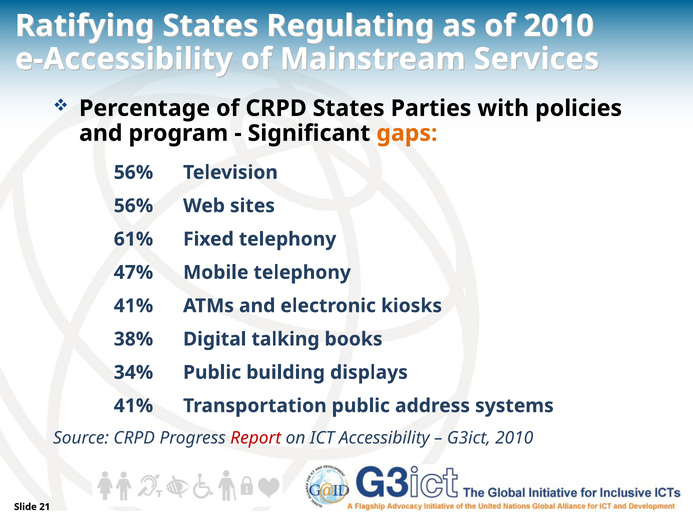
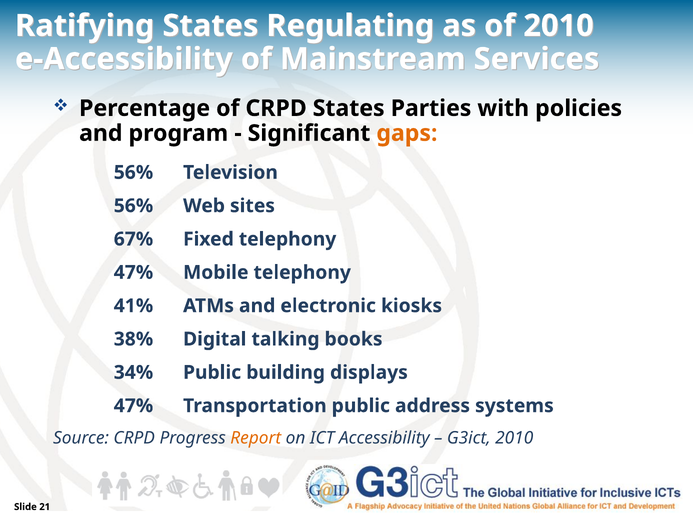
61%: 61% -> 67%
41% at (133, 406): 41% -> 47%
Report colour: red -> orange
